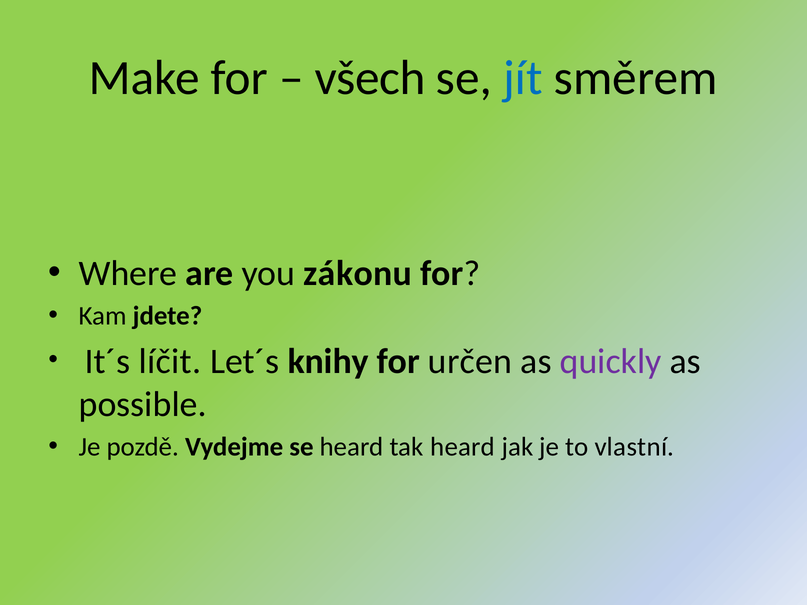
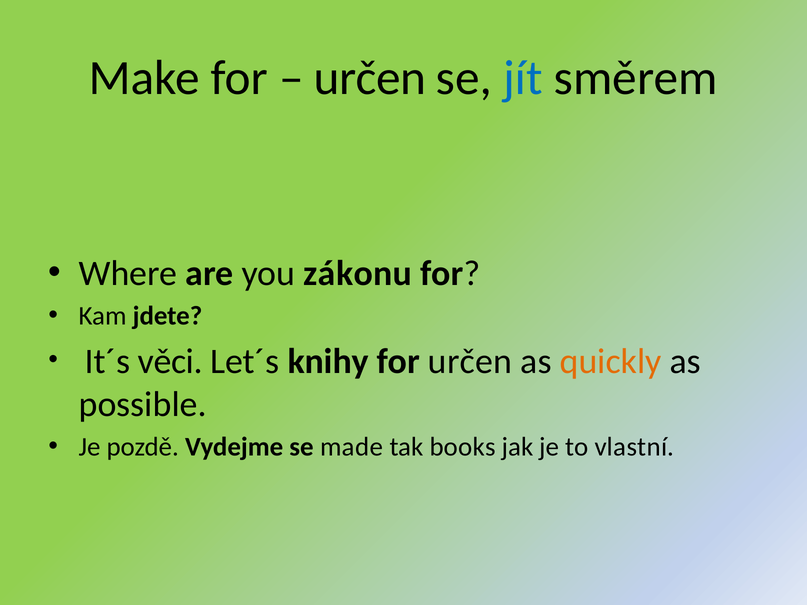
všech at (370, 78): všech -> určen
líčit: líčit -> věci
quickly colour: purple -> orange
se heard: heard -> made
tak heard: heard -> books
